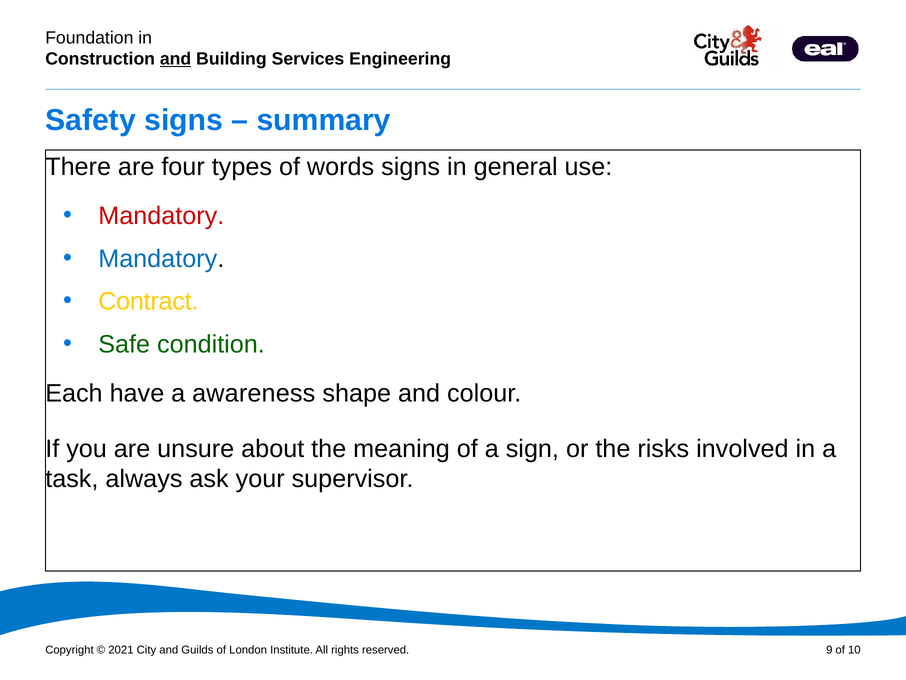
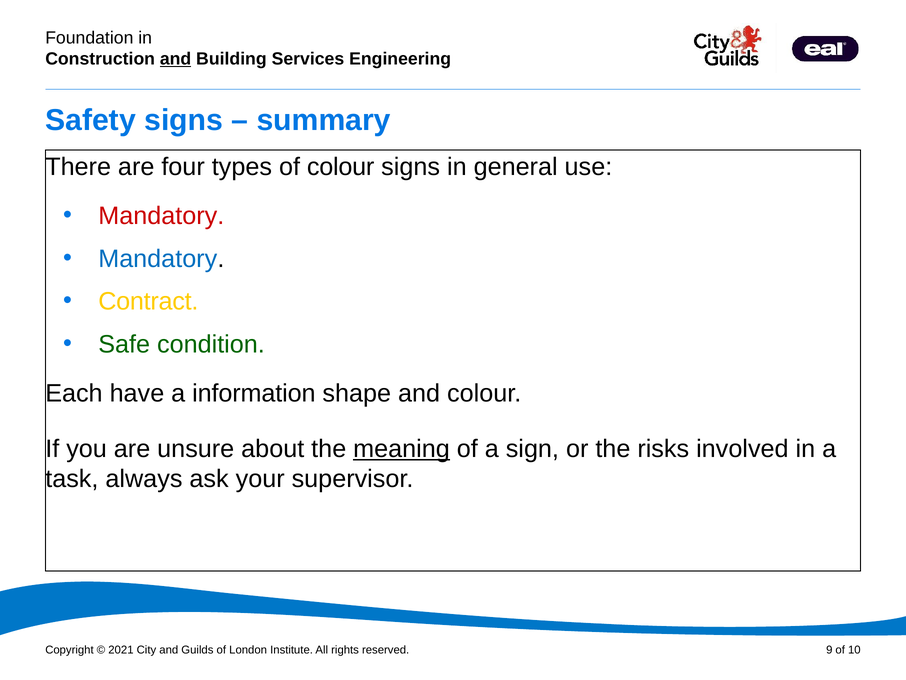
of words: words -> colour
awareness: awareness -> information
meaning underline: none -> present
